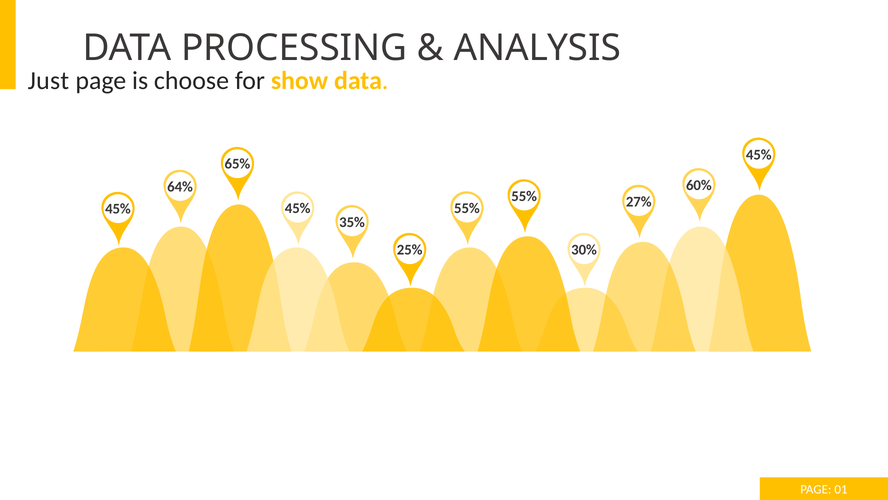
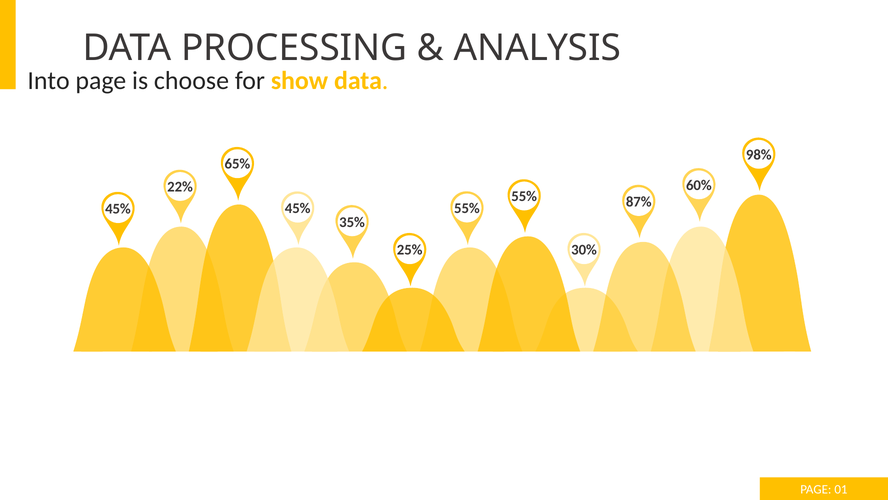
Just: Just -> Into
45% at (759, 154): 45% -> 98%
64%: 64% -> 22%
27%: 27% -> 87%
